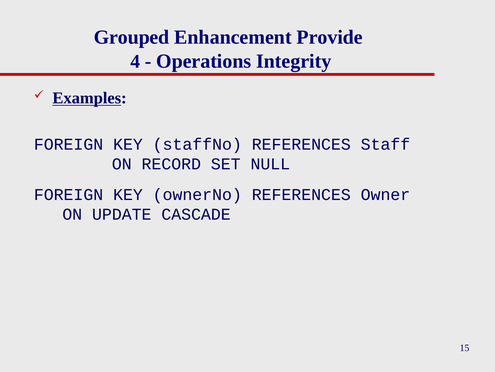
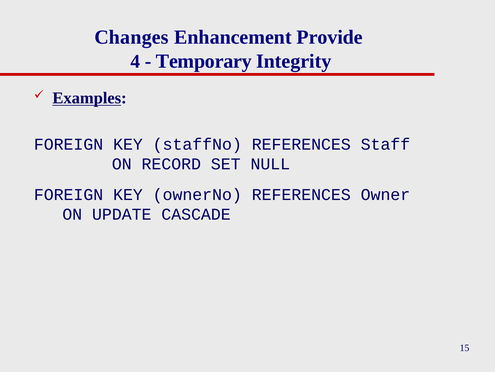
Grouped: Grouped -> Changes
Operations: Operations -> Temporary
